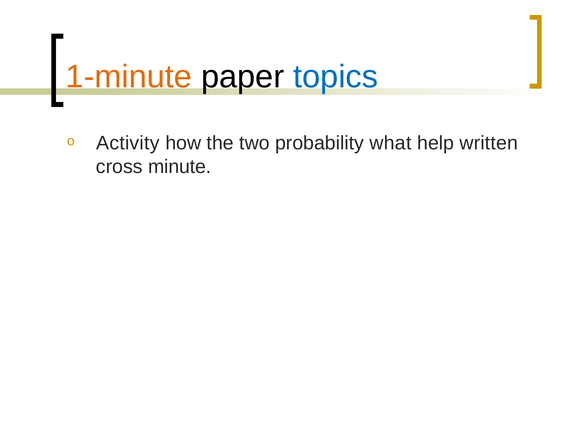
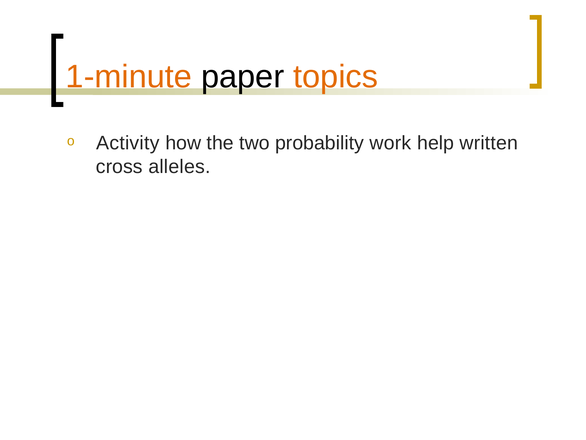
topics colour: blue -> orange
what: what -> work
minute: minute -> alleles
